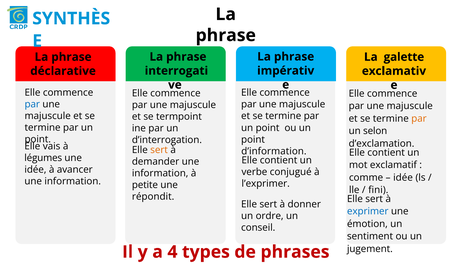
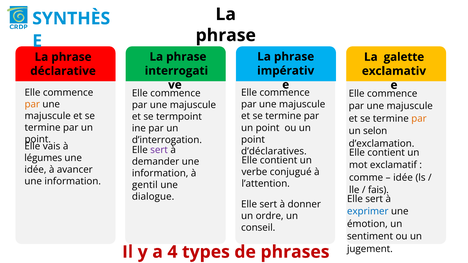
par at (32, 104) colour: blue -> orange
sert at (159, 150) colour: orange -> purple
d’information: d’information -> d’déclaratives
l’exprimer: l’exprimer -> l’attention
petite: petite -> gentil
fini: fini -> fais
répondit: répondit -> dialogue
